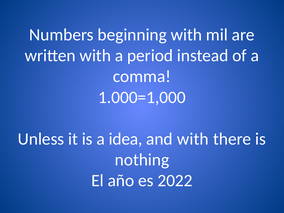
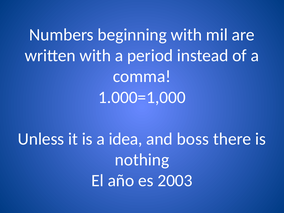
and with: with -> boss
2022: 2022 -> 2003
